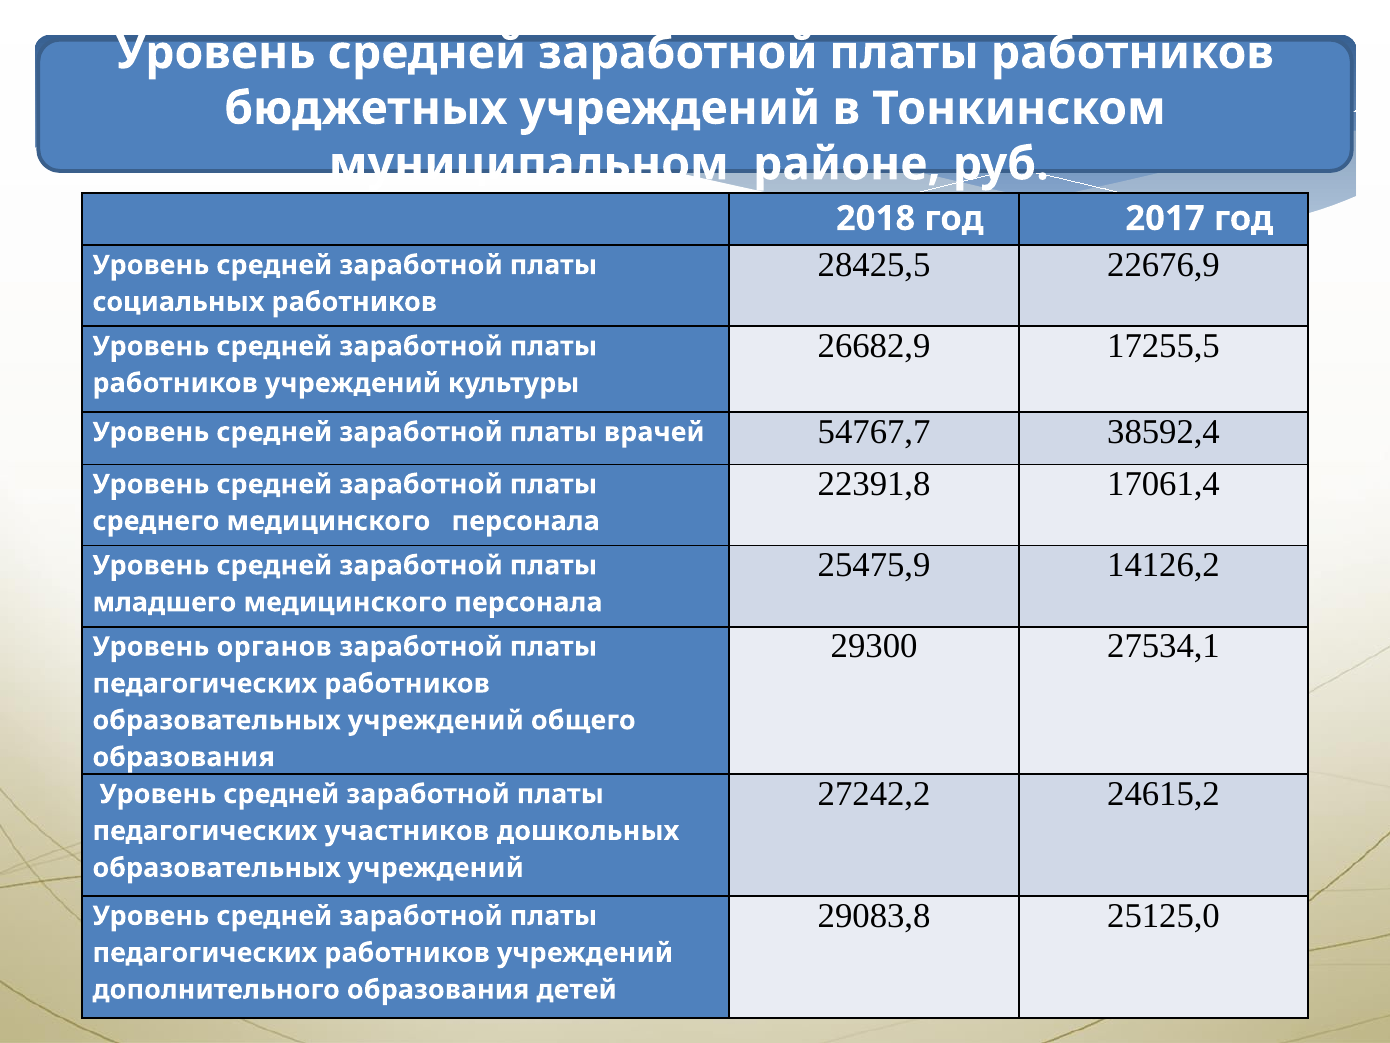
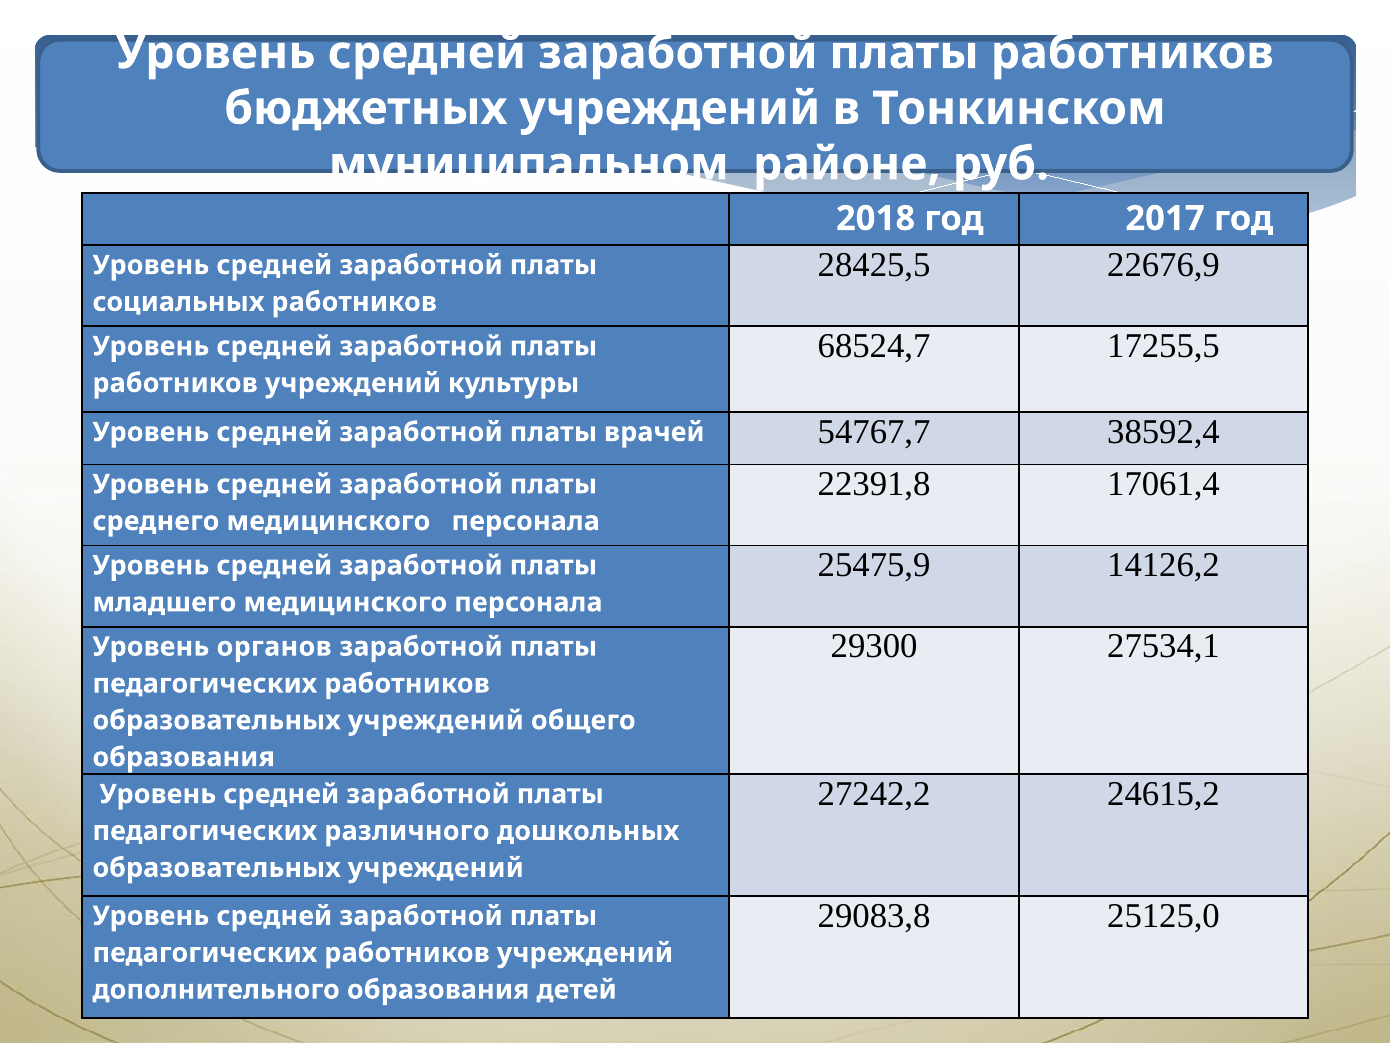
26682,9: 26682,9 -> 68524,7
участников: участников -> различного
